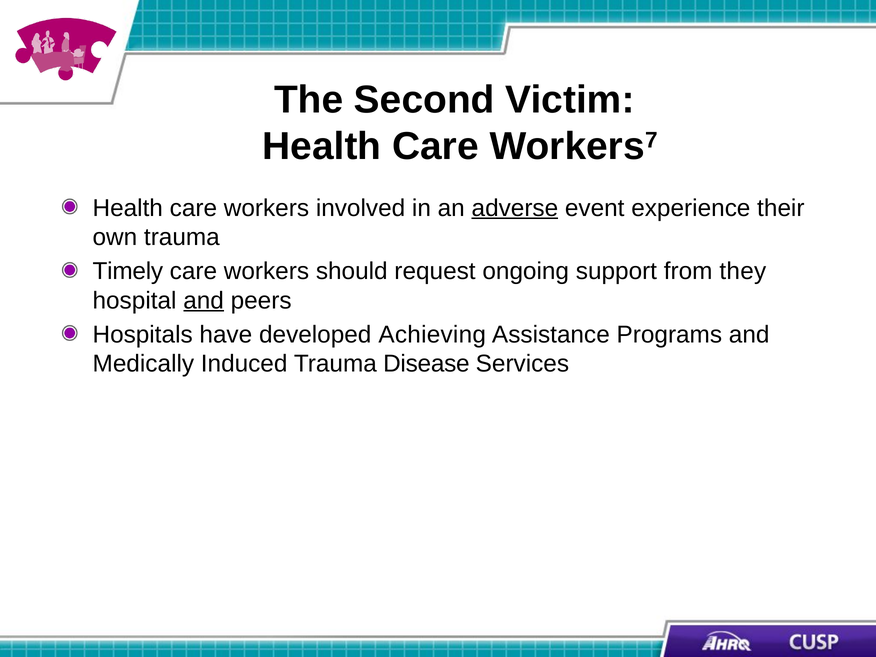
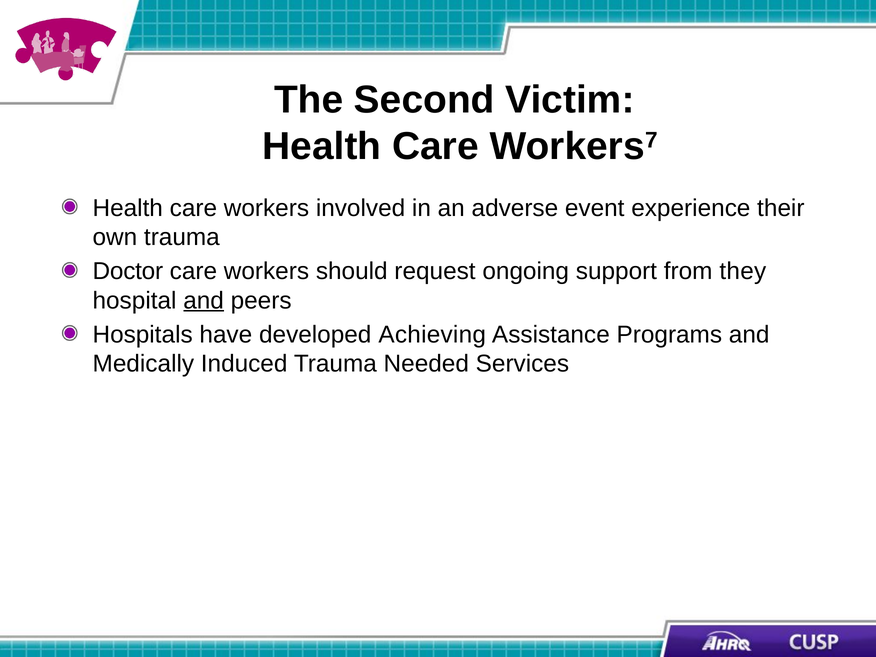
adverse underline: present -> none
Timely: Timely -> Doctor
Disease: Disease -> Needed
